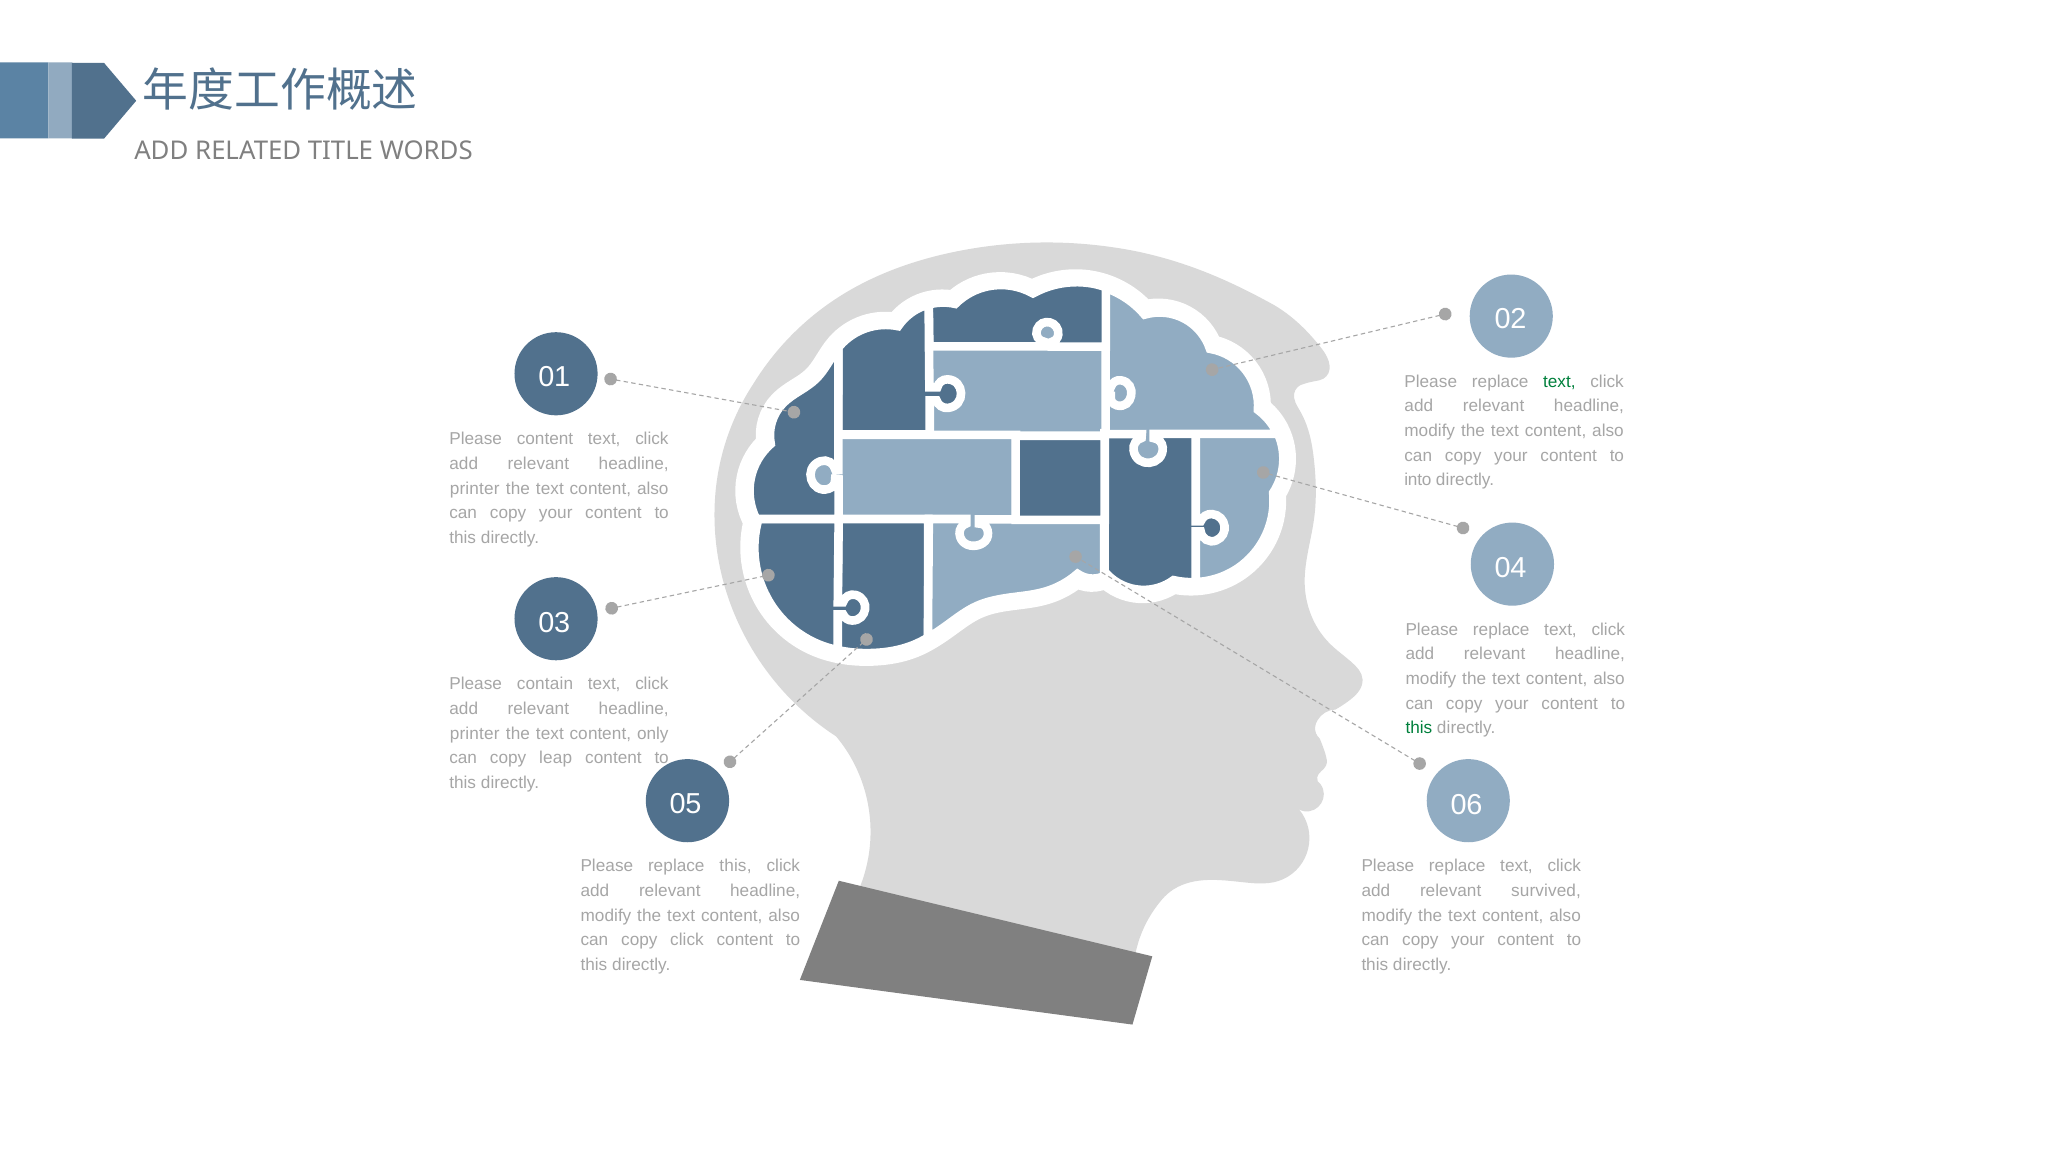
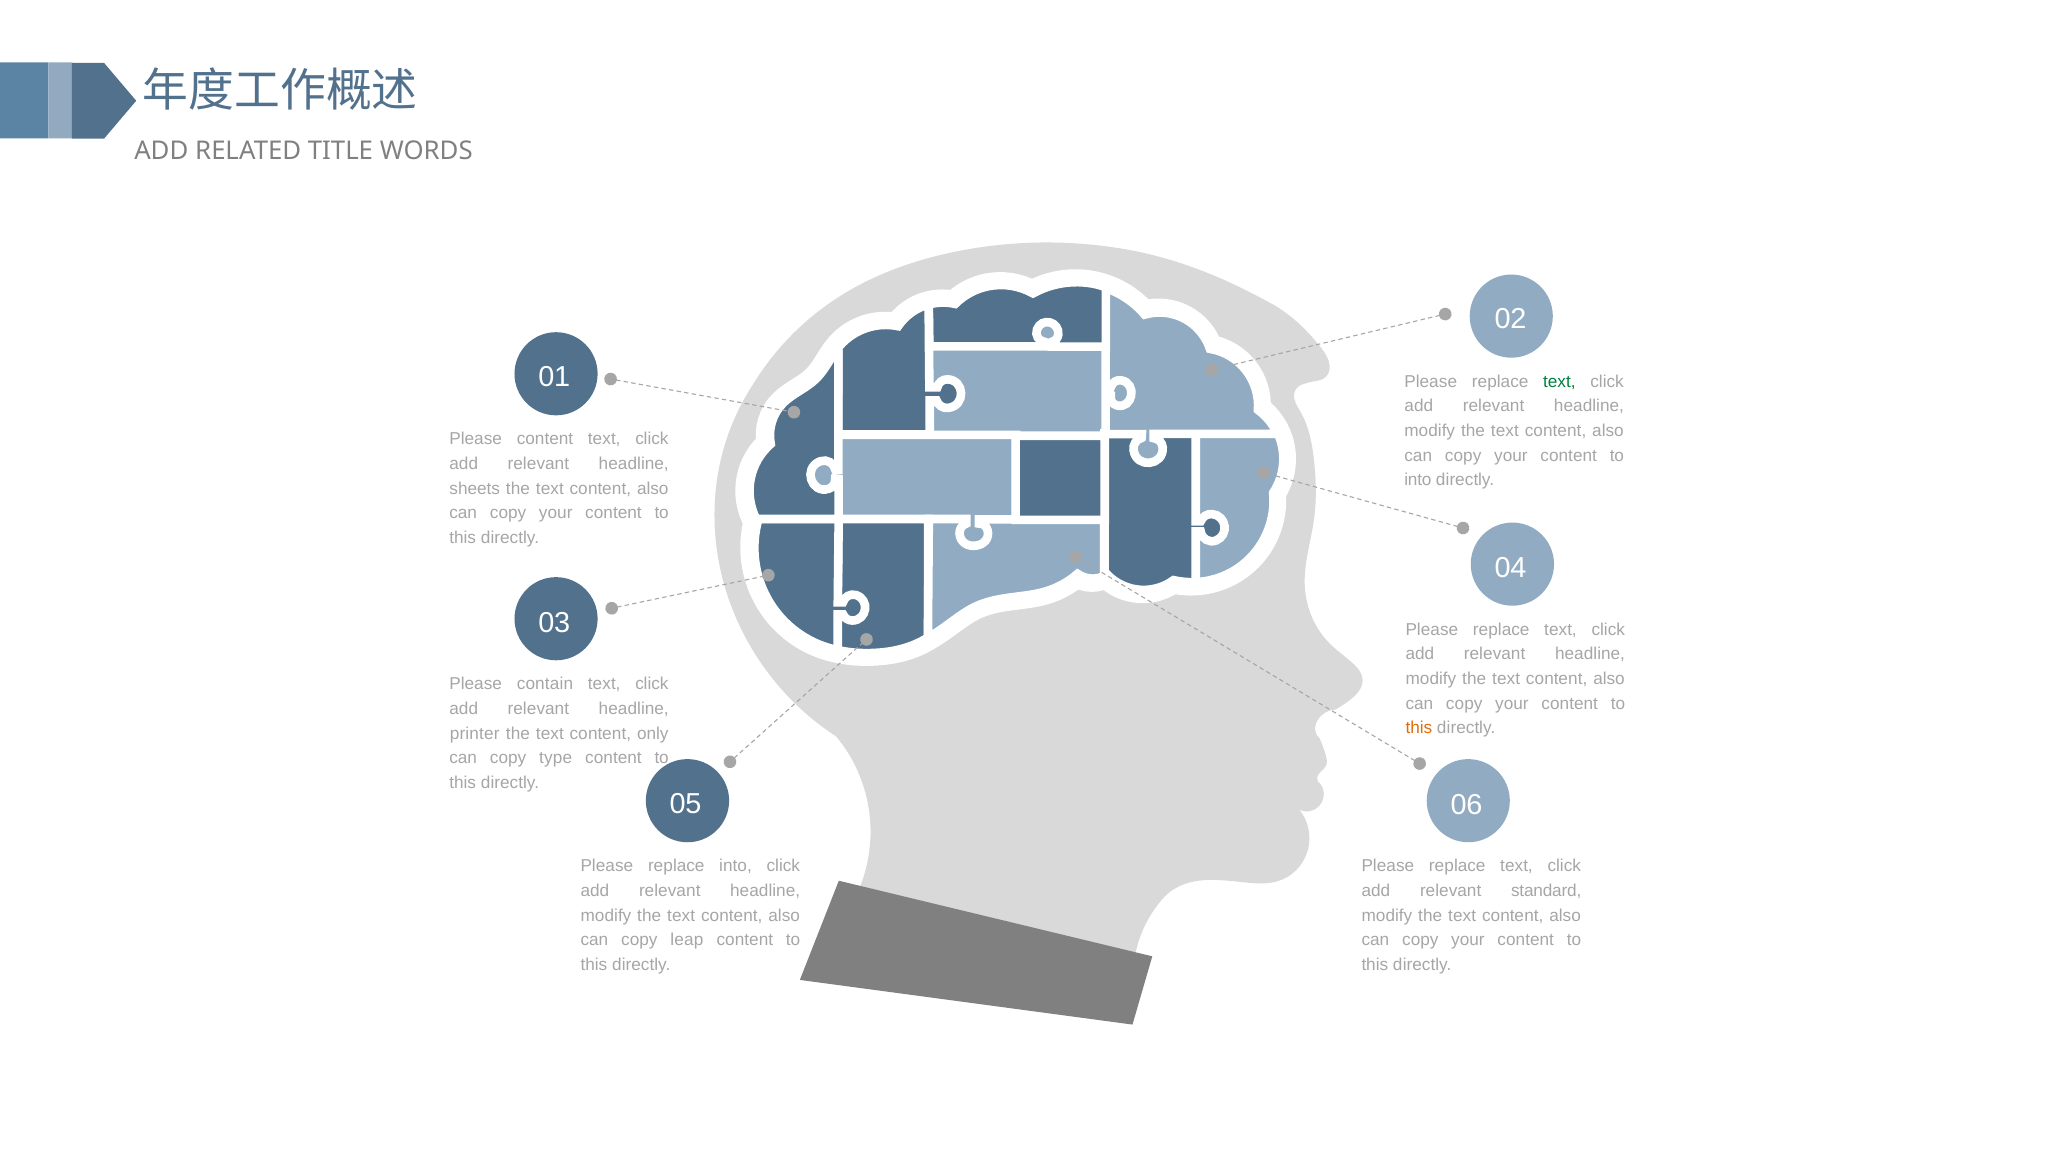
printer at (475, 488): printer -> sheets
this at (1419, 728) colour: green -> orange
leap: leap -> type
replace this: this -> into
survived: survived -> standard
copy click: click -> leap
